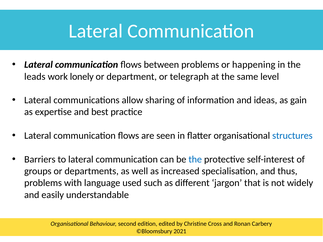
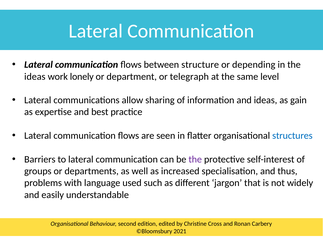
between problems: problems -> structure
happening: happening -> depending
leads at (35, 77): leads -> ideas
the at (195, 159) colour: blue -> purple
